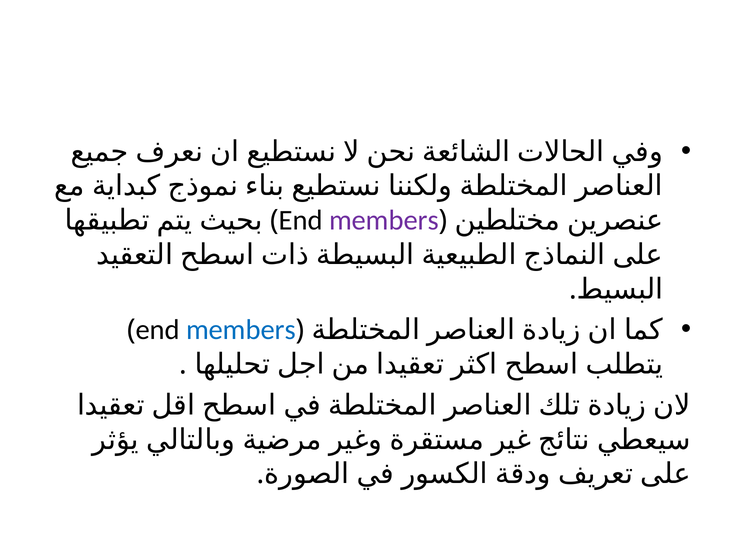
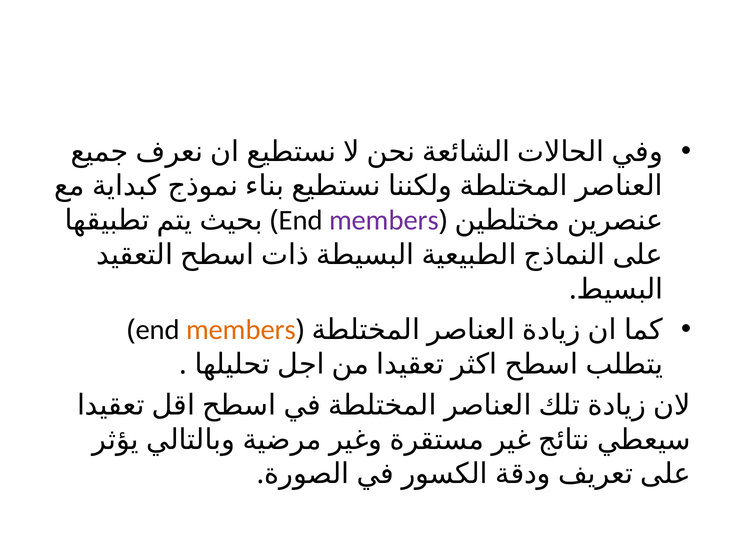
members at (241, 330) colour: blue -> orange
